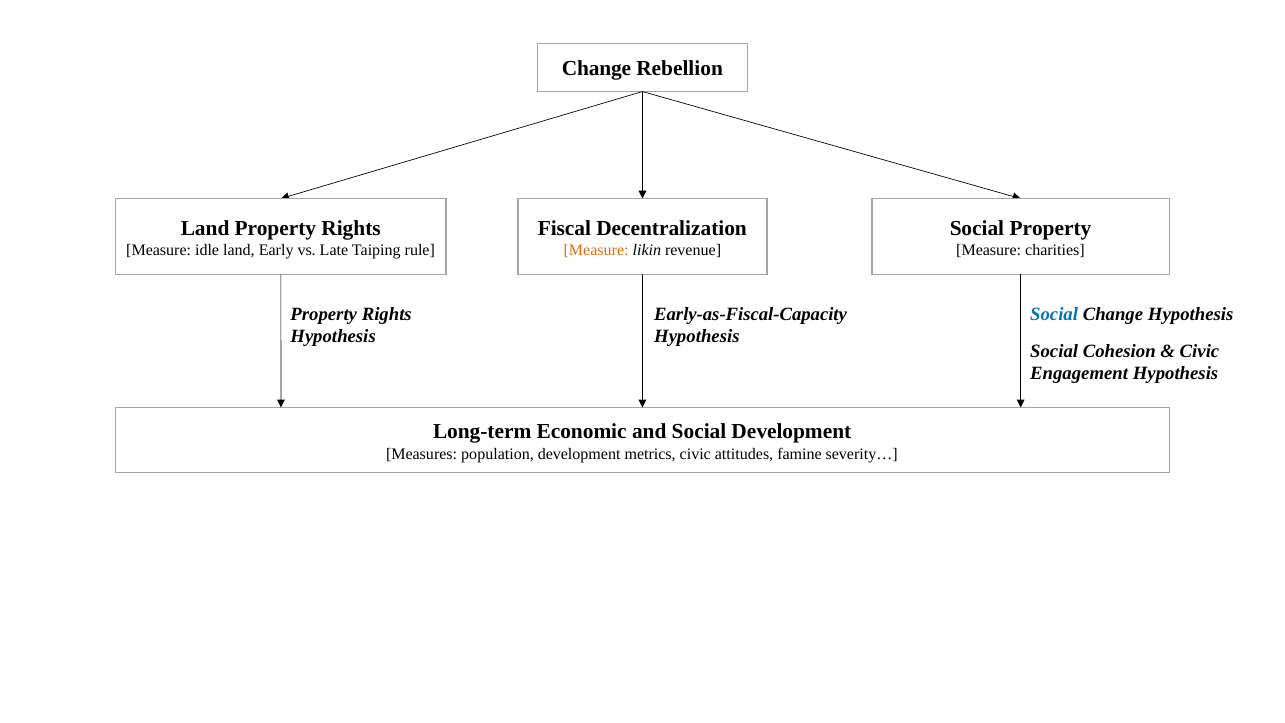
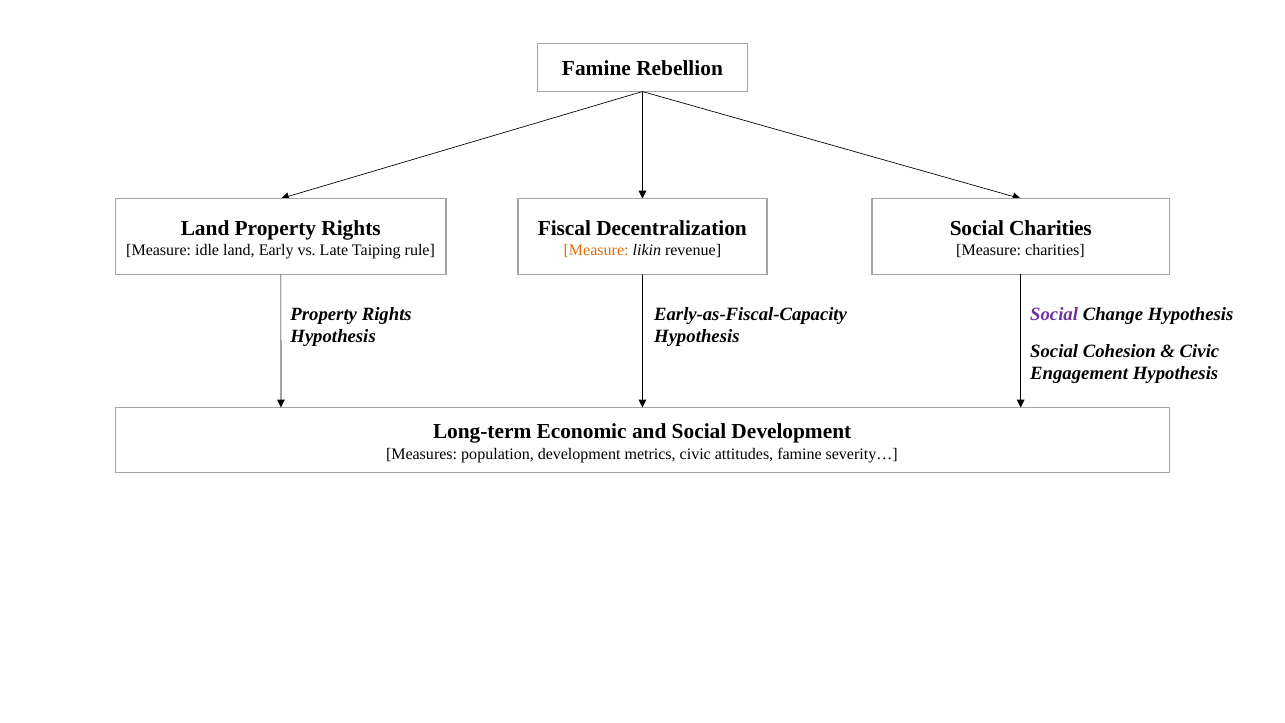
Change at (597, 69): Change -> Famine
Social Property: Property -> Charities
Social at (1054, 314) colour: blue -> purple
